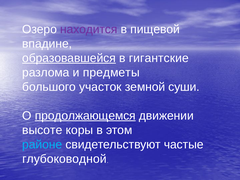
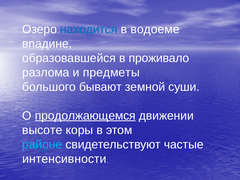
находится colour: purple -> blue
пищевой: пищевой -> водоеме
образовавшейся underline: present -> none
гигантские: гигантские -> проживало
участок: участок -> бывают
глубоководной: глубоководной -> интенсивности
